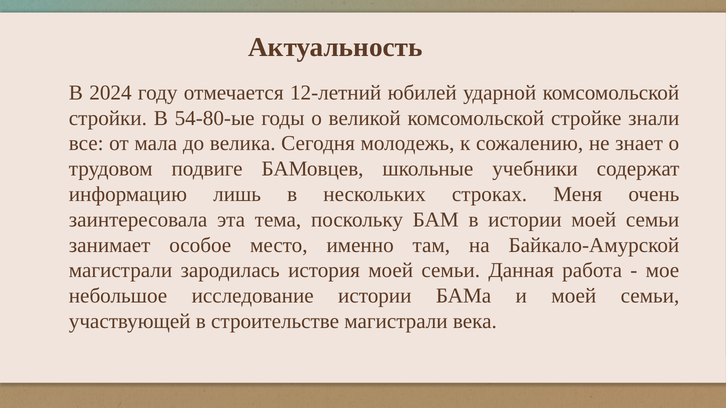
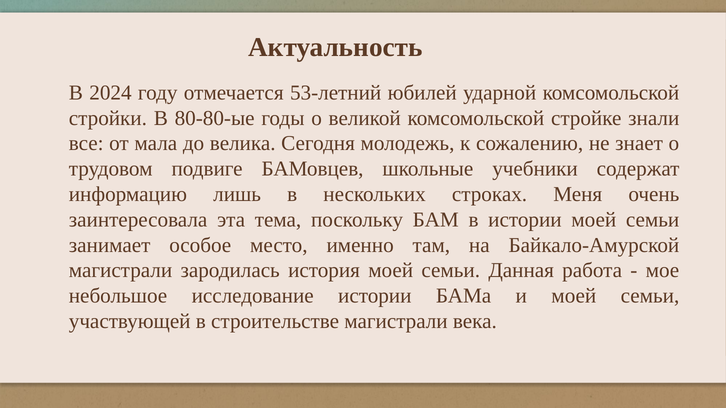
12-летний: 12-летний -> 53-летний
54-80-ые: 54-80-ые -> 80-80-ые
